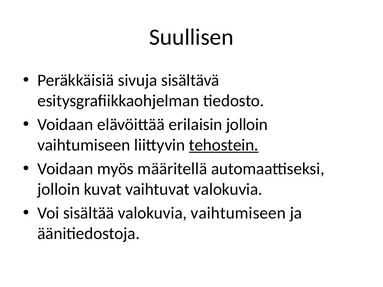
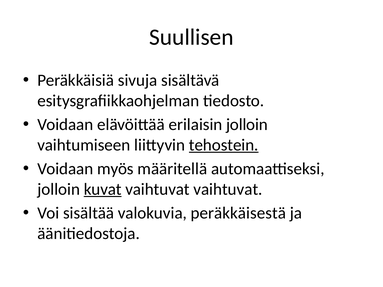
kuvat underline: none -> present
vaihtuvat valokuvia: valokuvia -> vaihtuvat
valokuvia vaihtumiseen: vaihtumiseen -> peräkkäisestä
